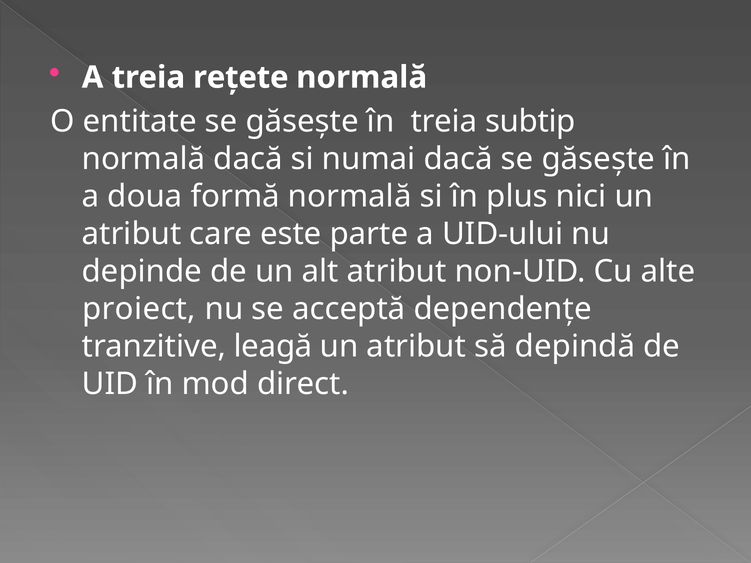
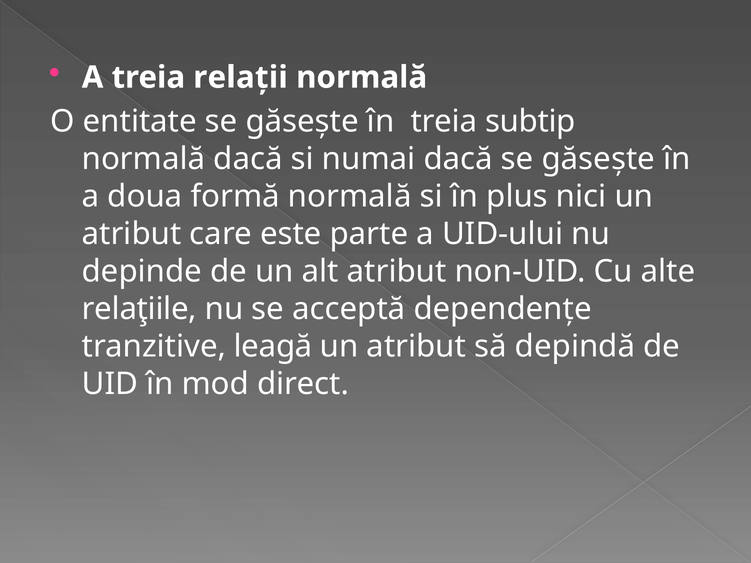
reţete: reţete -> relaţii
proiect: proiect -> relaţiile
